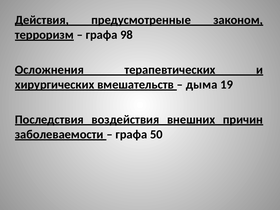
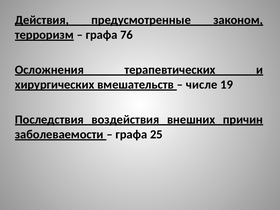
98: 98 -> 76
дыма: дыма -> числе
50: 50 -> 25
